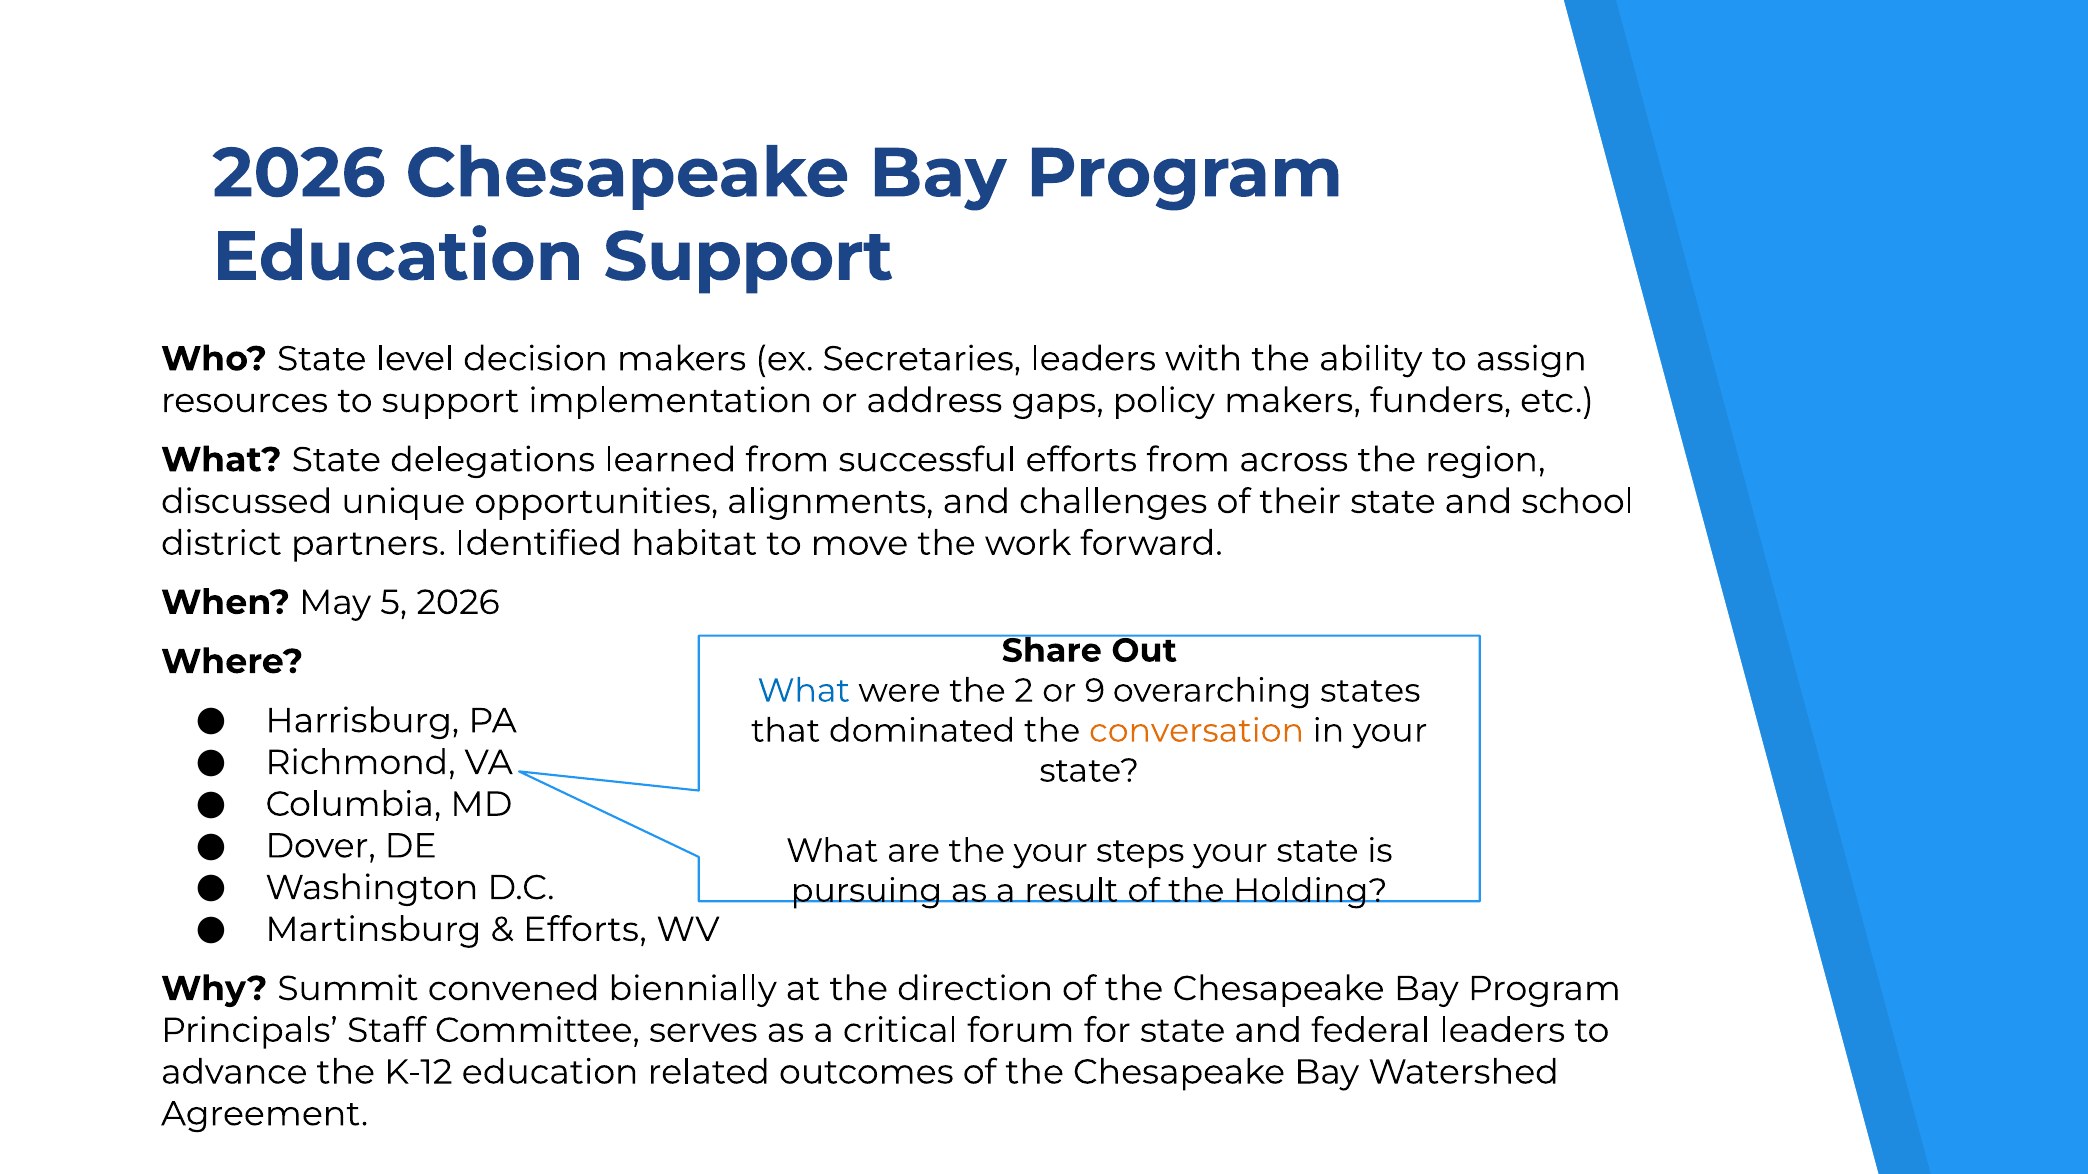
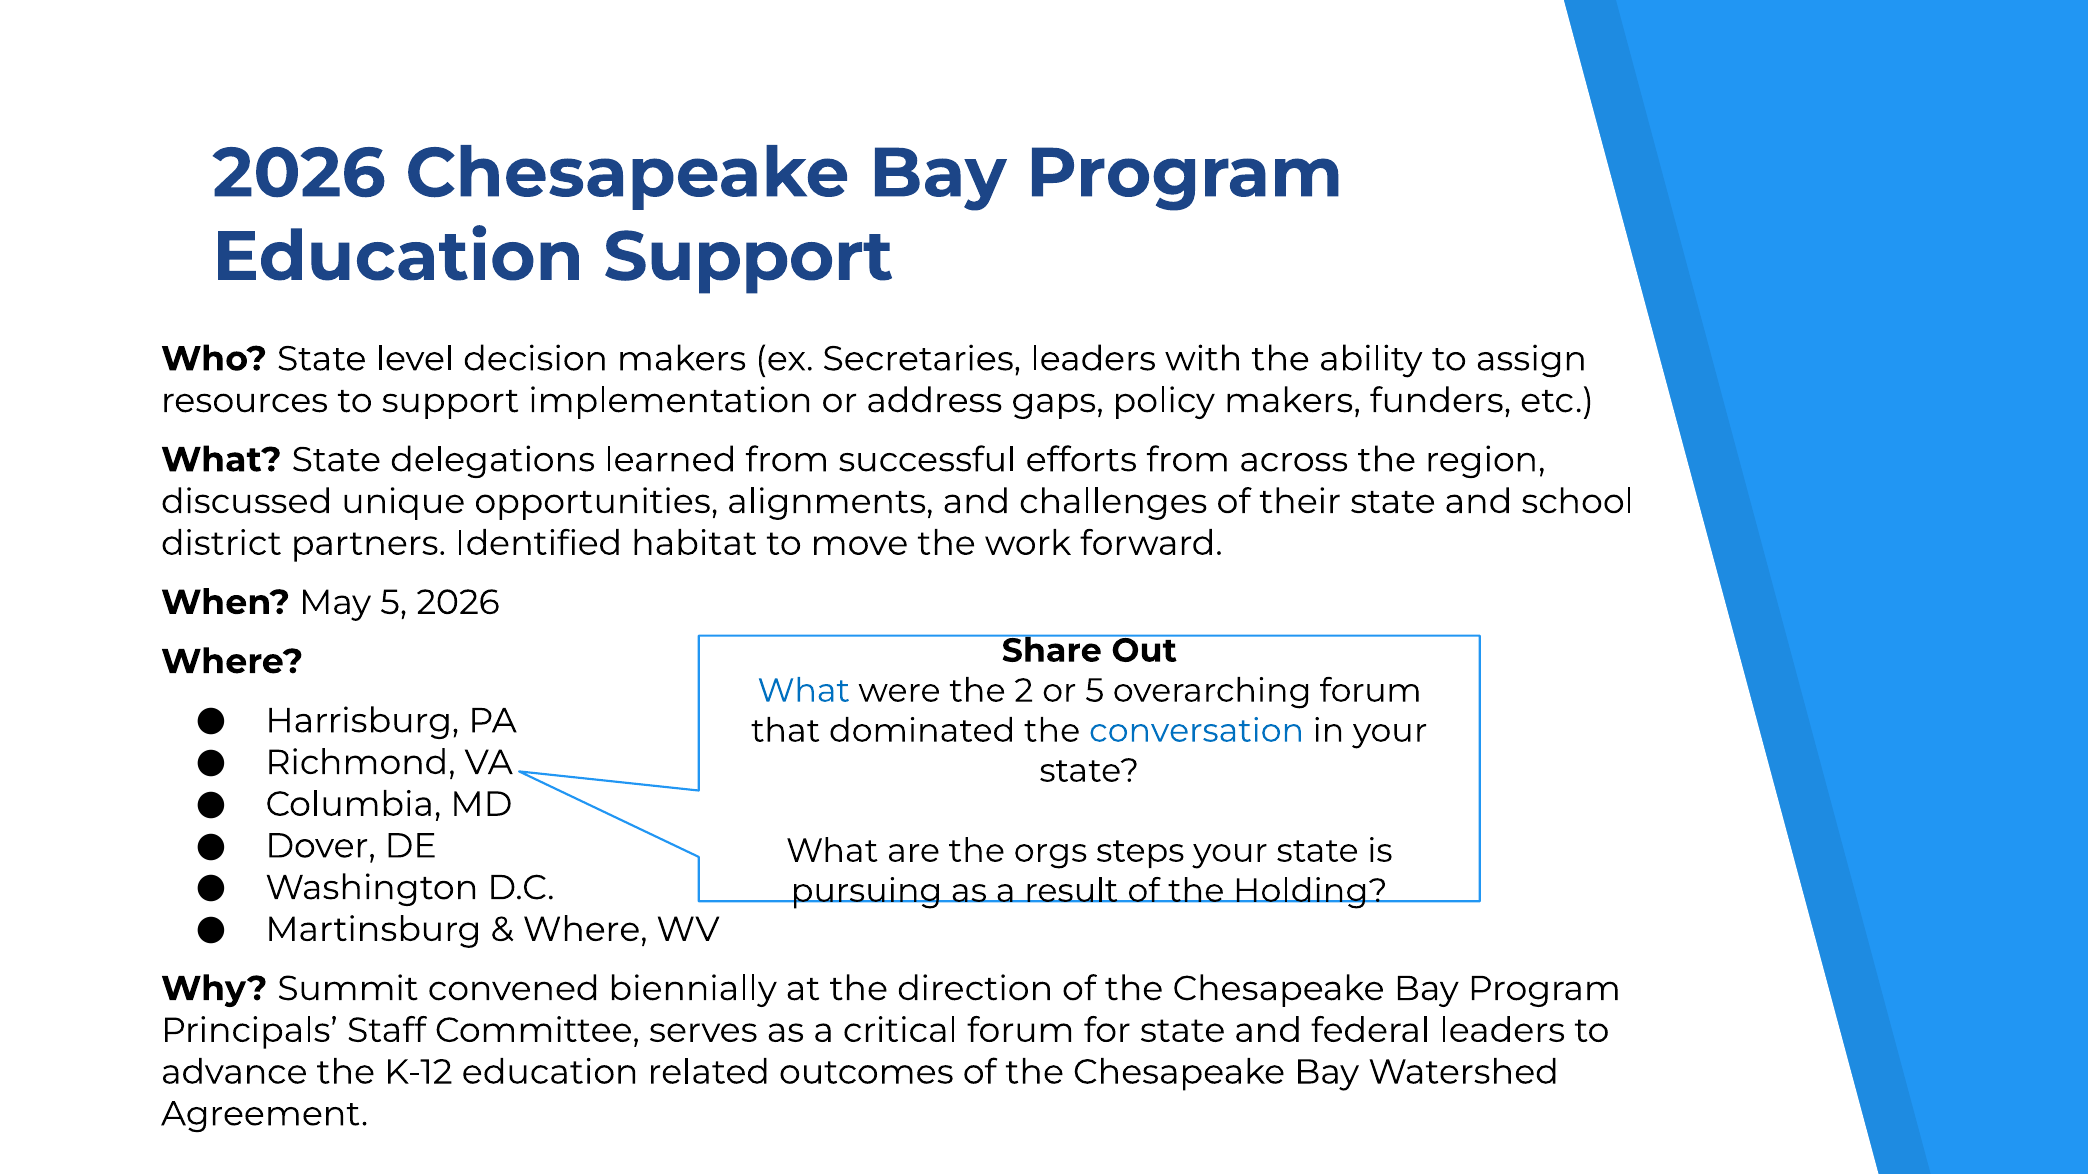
or 9: 9 -> 5
overarching states: states -> forum
conversation colour: orange -> blue
the your: your -> orgs
Efforts at (585, 930): Efforts -> Where
